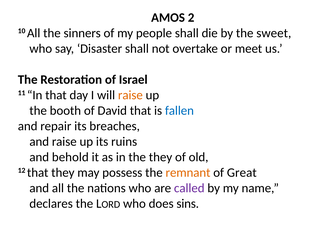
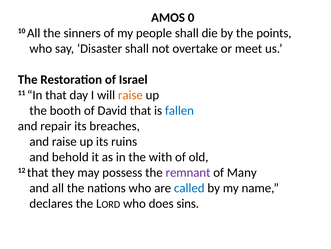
2: 2 -> 0
sweet: sweet -> points
the they: they -> with
remnant colour: orange -> purple
Great: Great -> Many
called colour: purple -> blue
